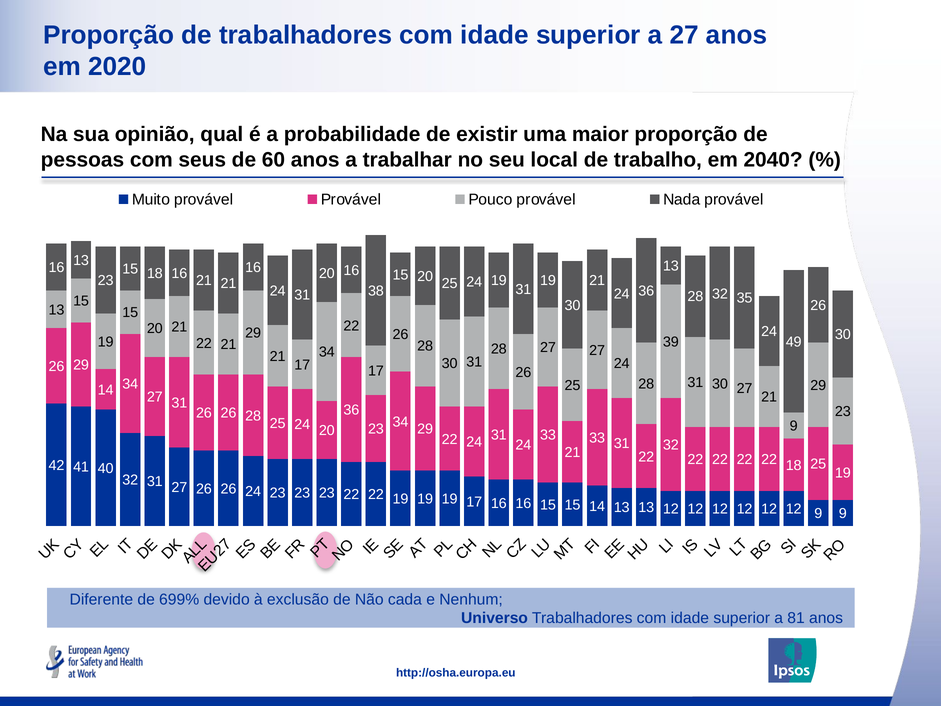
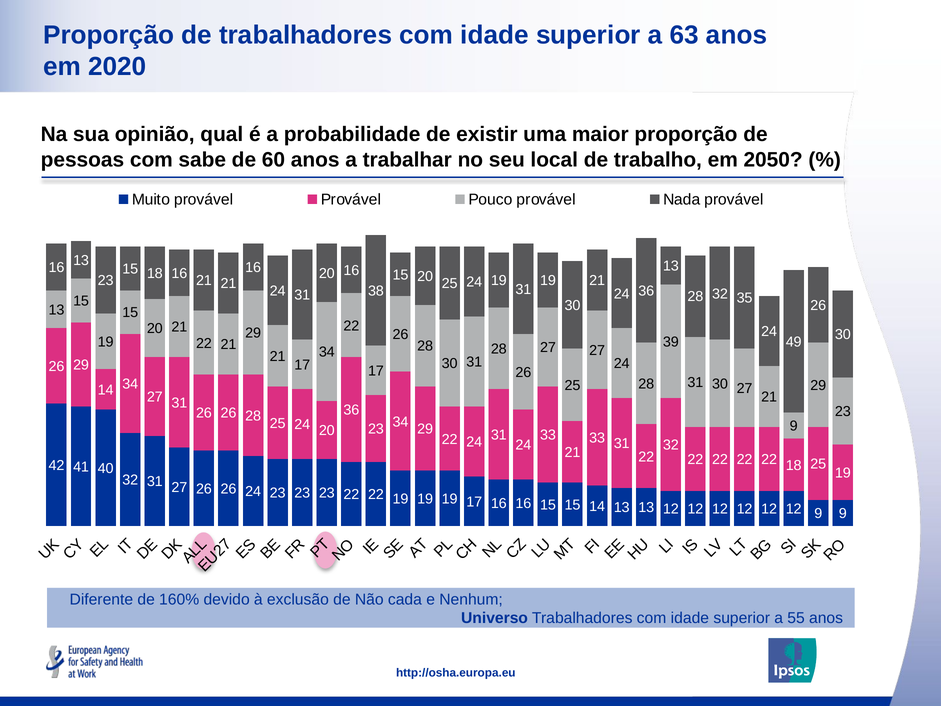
a 27: 27 -> 63
seus: seus -> sabe
2040: 2040 -> 2050
699%: 699% -> 160%
81: 81 -> 55
